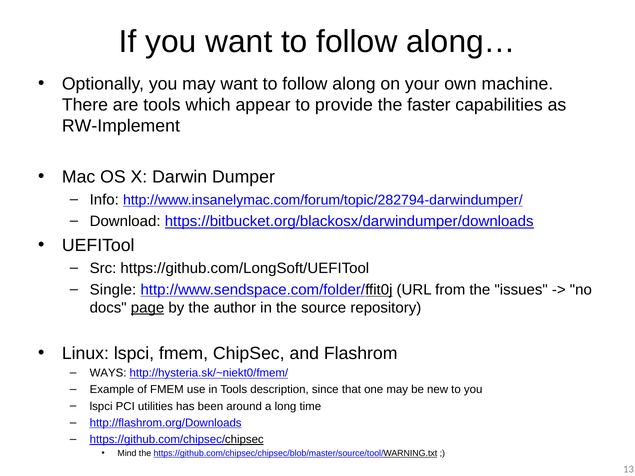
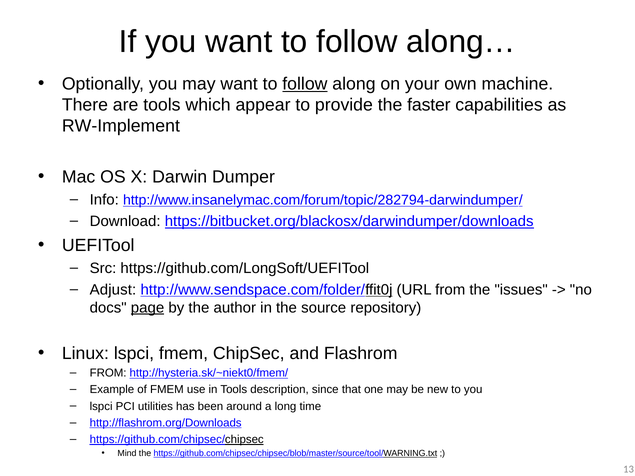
follow at (305, 84) underline: none -> present
Single: Single -> Adjust
WAYS at (108, 373): WAYS -> FROM
